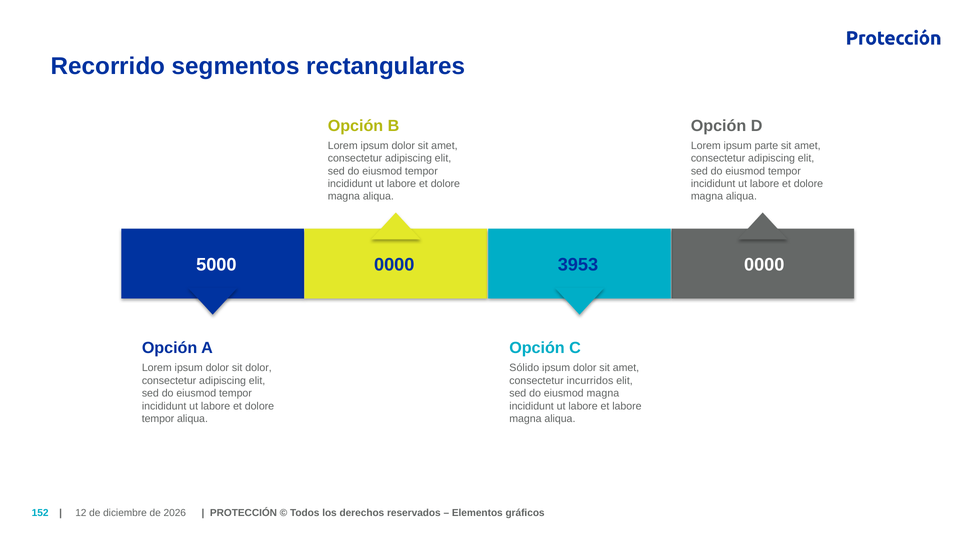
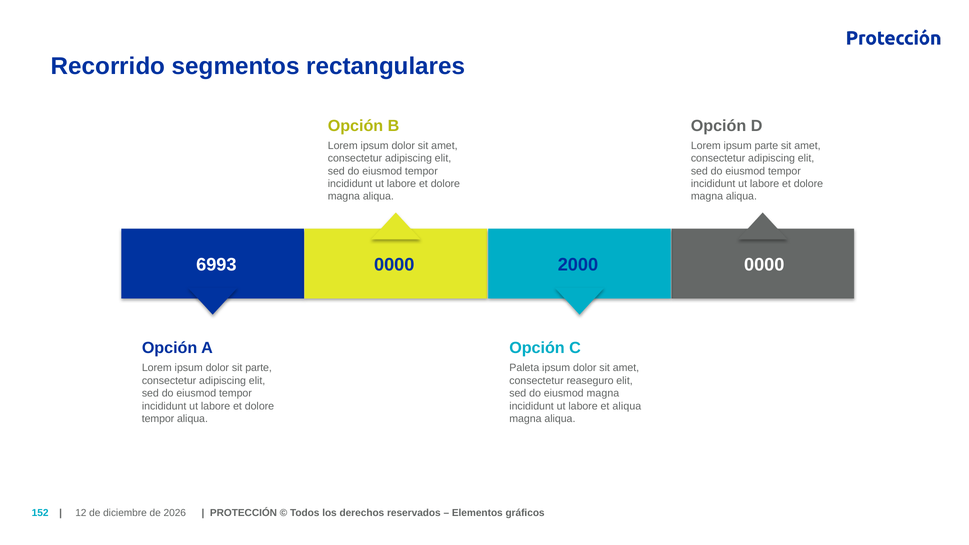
5000: 5000 -> 6993
3953: 3953 -> 2000
sit dolor: dolor -> parte
Sólido: Sólido -> Paleta
incurridos: incurridos -> reaseguro
et labore: labore -> aliqua
